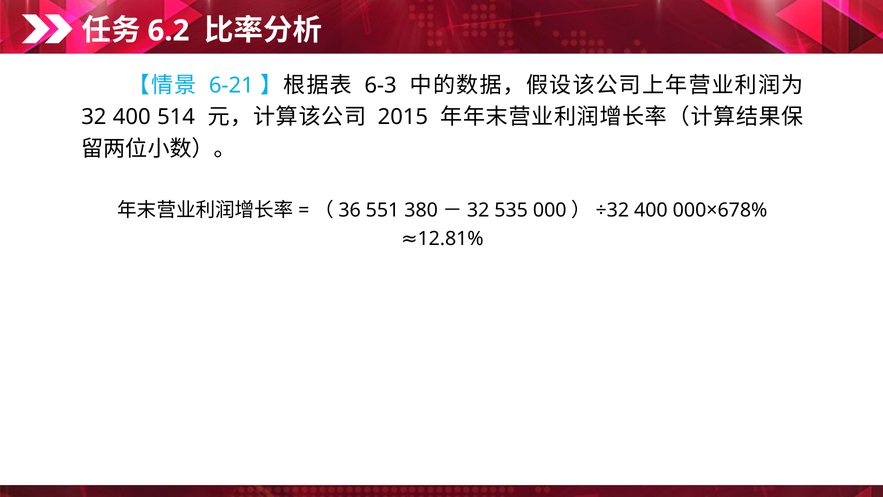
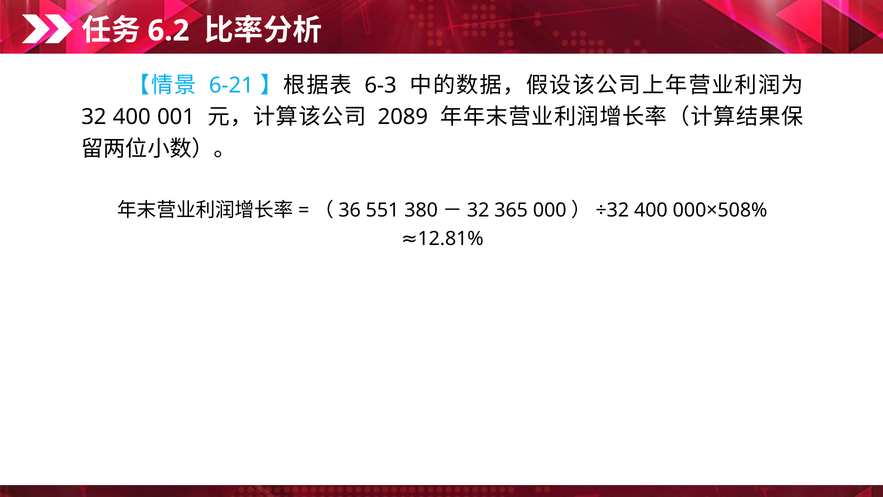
514: 514 -> 001
2015: 2015 -> 2089
535: 535 -> 365
000×678%: 000×678% -> 000×508%
